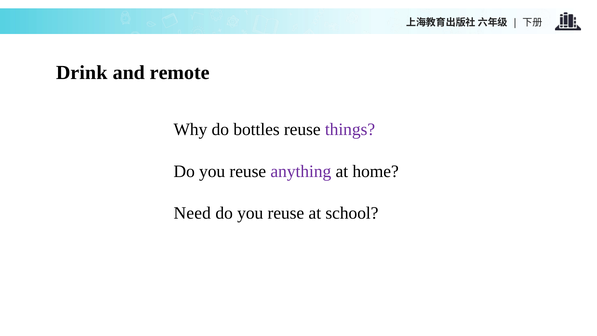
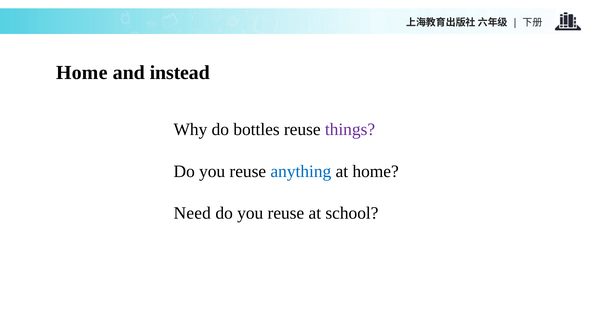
Drink at (82, 73): Drink -> Home
remote: remote -> instead
anything colour: purple -> blue
